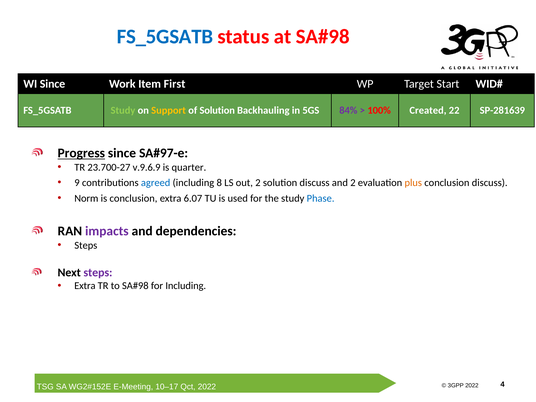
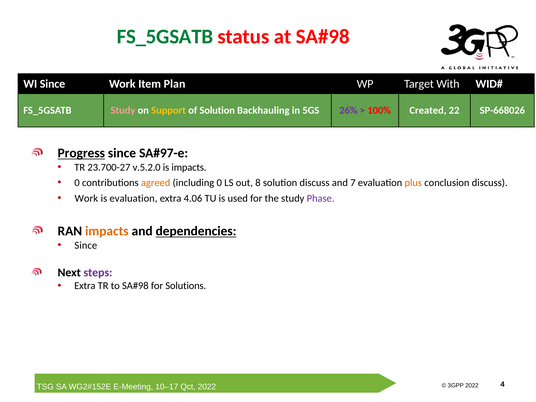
FS_5GSATB at (165, 37) colour: blue -> green
First: First -> Plan
Start: Start -> With
Study at (123, 110) colour: light green -> pink
84%: 84% -> 26%
SP-281639: SP-281639 -> SP-668026
v.9.6.9: v.9.6.9 -> v.5.2.0
is quarter: quarter -> impacts
9 at (77, 183): 9 -> 0
agreed colour: blue -> orange
including 8: 8 -> 0
out 2: 2 -> 8
and 2: 2 -> 7
Norm at (86, 198): Norm -> Work
is conclusion: conclusion -> evaluation
6.07: 6.07 -> 4.06
Phase colour: blue -> purple
impacts at (107, 231) colour: purple -> orange
dependencies underline: none -> present
Steps at (86, 245): Steps -> Since
for Including: Including -> Solutions
